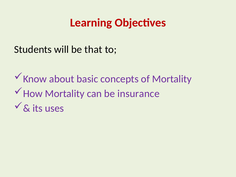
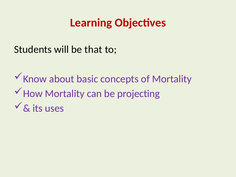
insurance: insurance -> projecting
